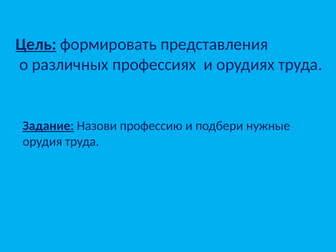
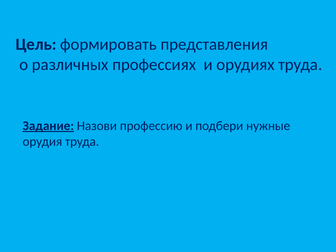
Цель at (36, 44) underline: present -> none
